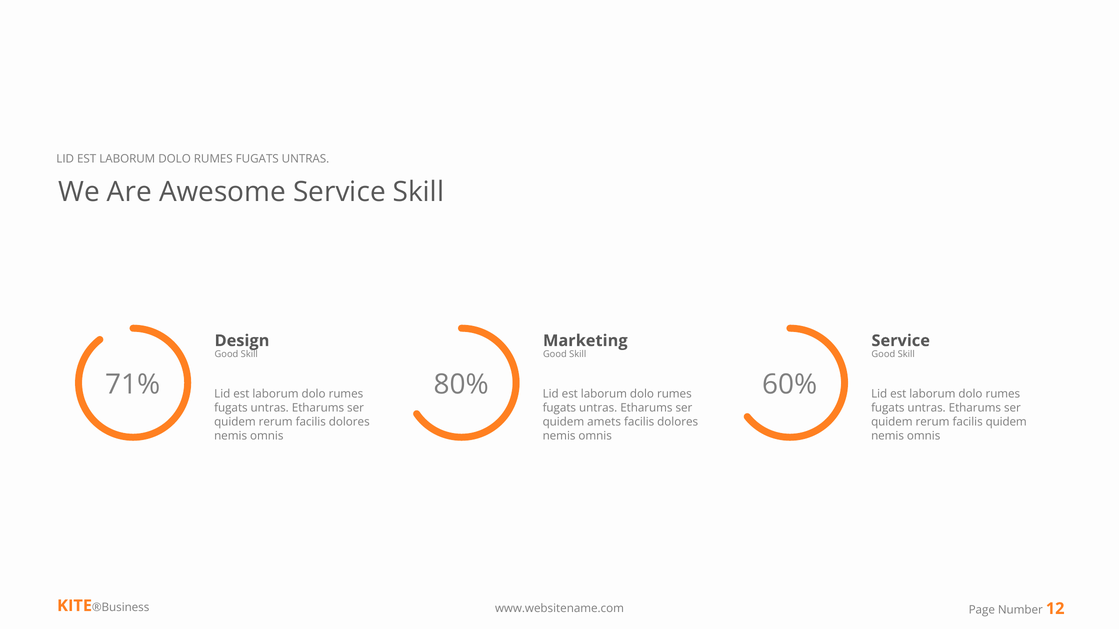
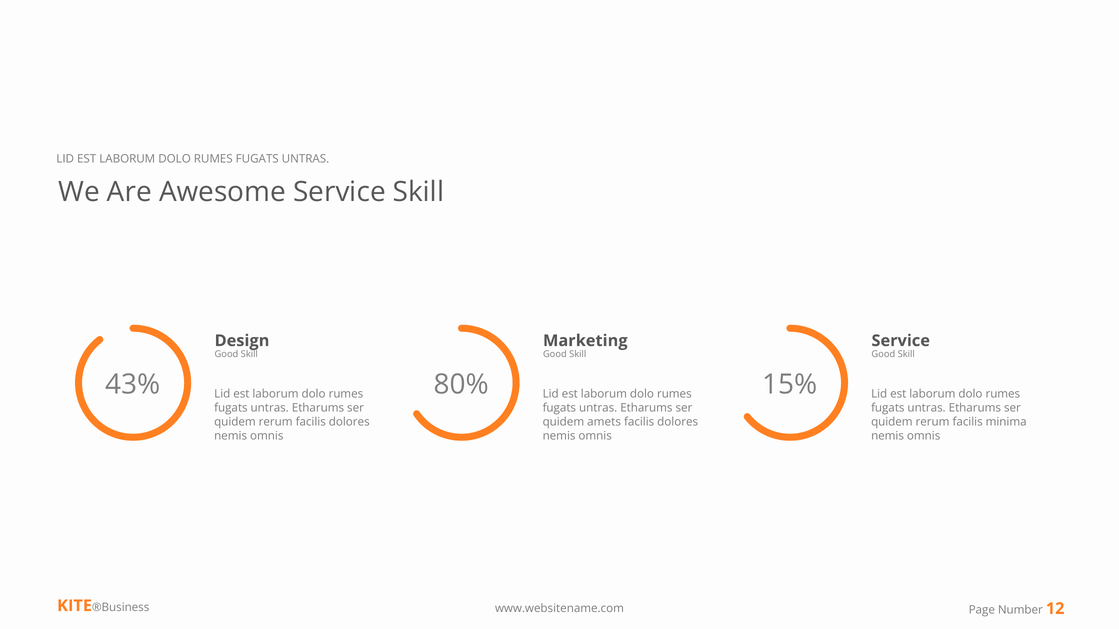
71%: 71% -> 43%
60%: 60% -> 15%
facilis quidem: quidem -> minima
